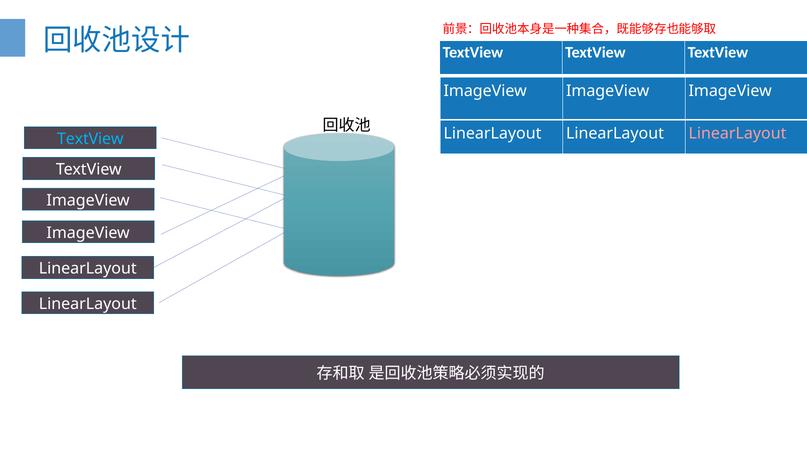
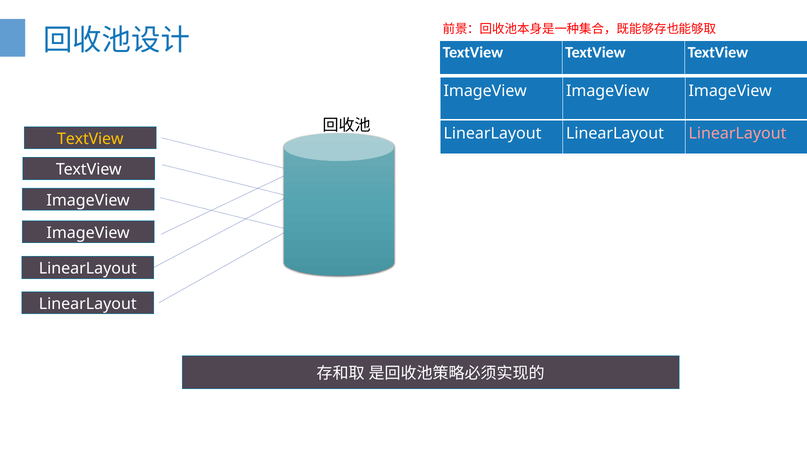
TextView at (90, 139) colour: light blue -> yellow
